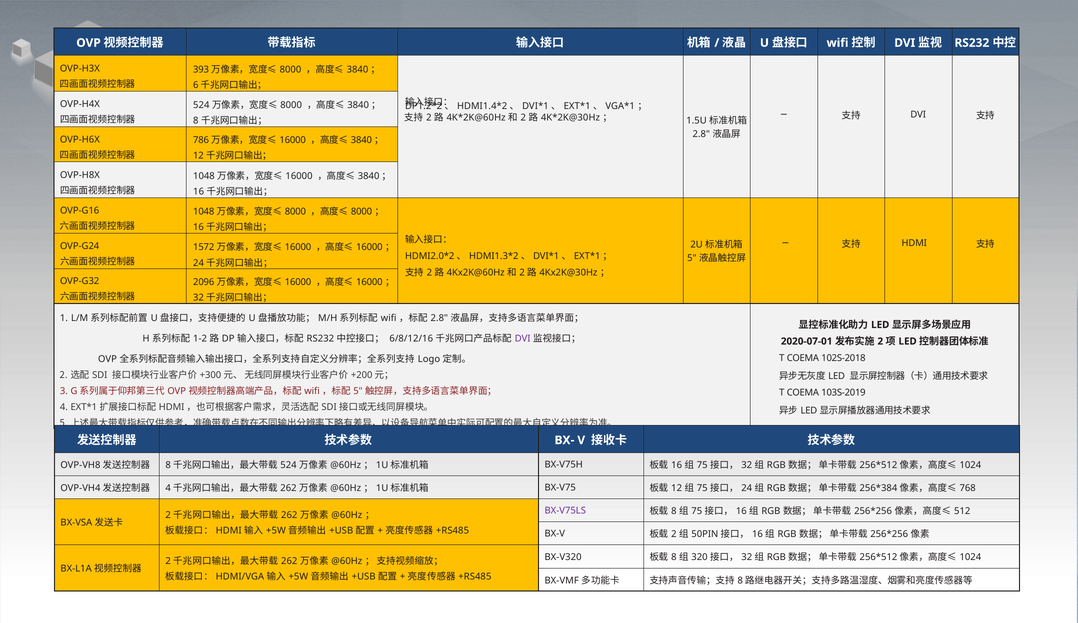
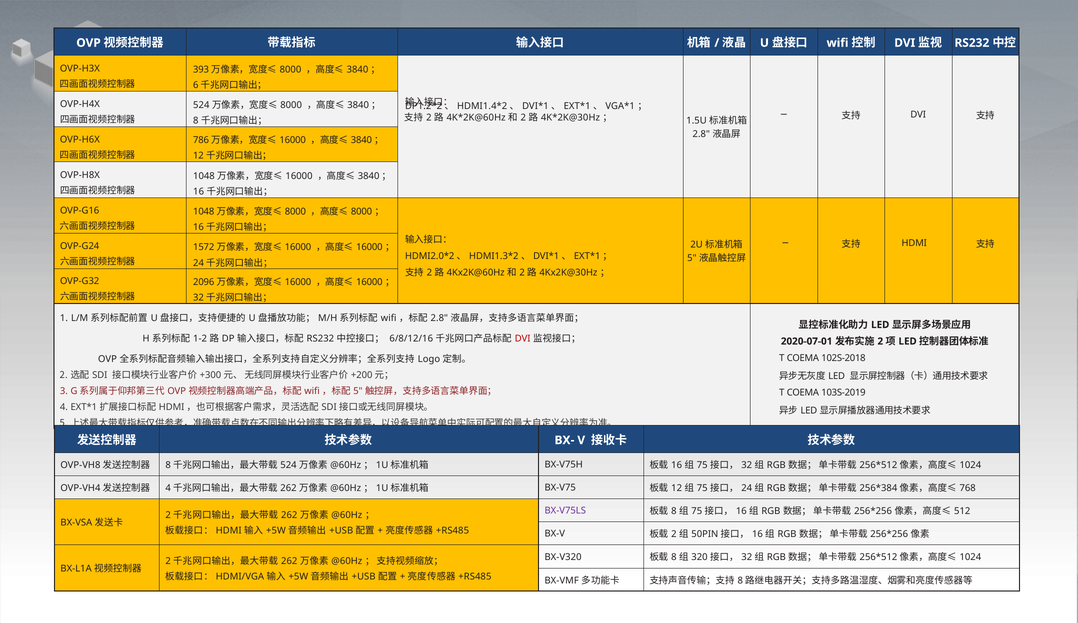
DVI at (523, 338) colour: purple -> red
